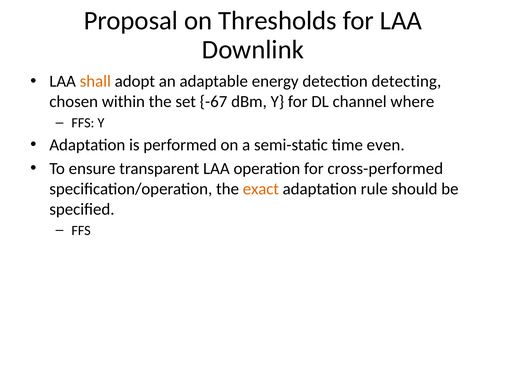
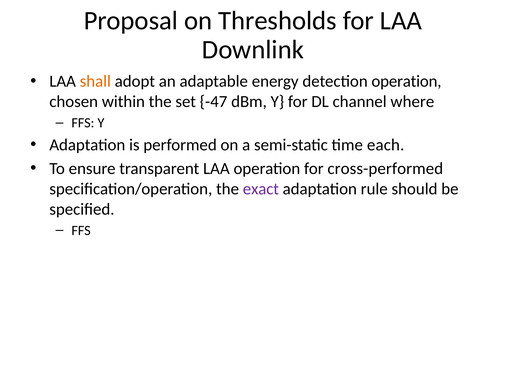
detection detecting: detecting -> operation
-67: -67 -> -47
even: even -> each
exact colour: orange -> purple
